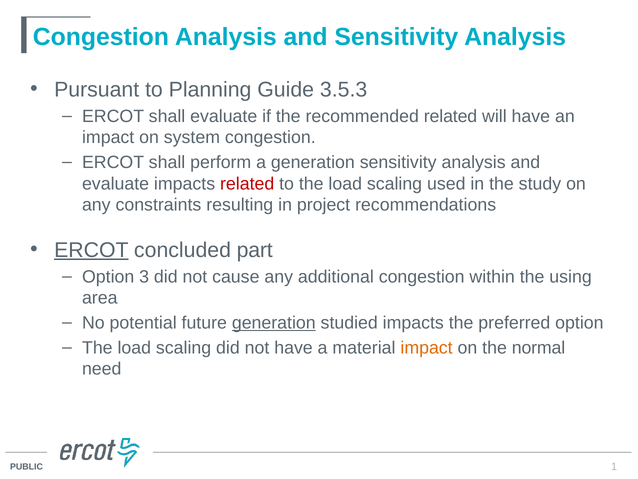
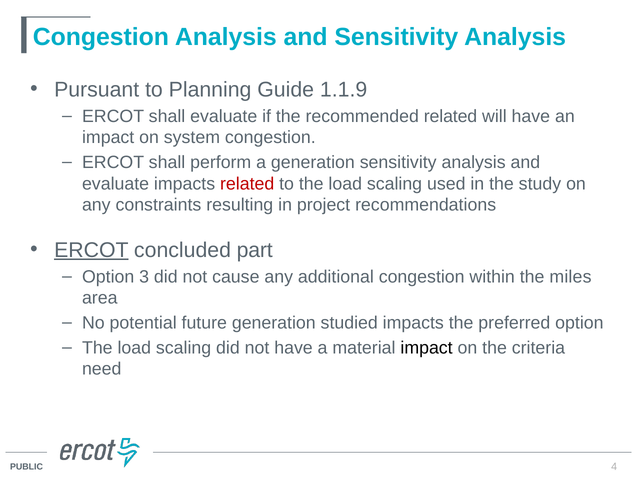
3.5.3: 3.5.3 -> 1.1.9
using: using -> miles
generation at (274, 322) underline: present -> none
impact at (427, 347) colour: orange -> black
normal: normal -> criteria
1: 1 -> 4
